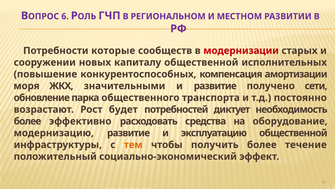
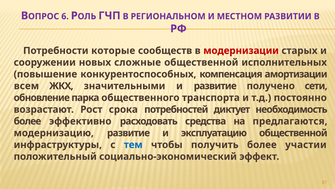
капиталу: капиталу -> сложные
моря: моря -> всем
будет: будет -> срока
оборудование: оборудование -> предлагаются
тем colour: orange -> blue
течение: течение -> участии
